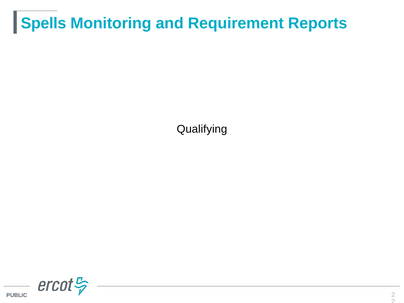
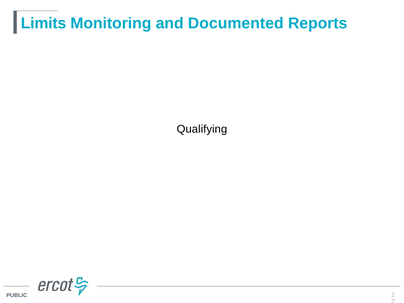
Spells: Spells -> Limits
Requirement: Requirement -> Documented
